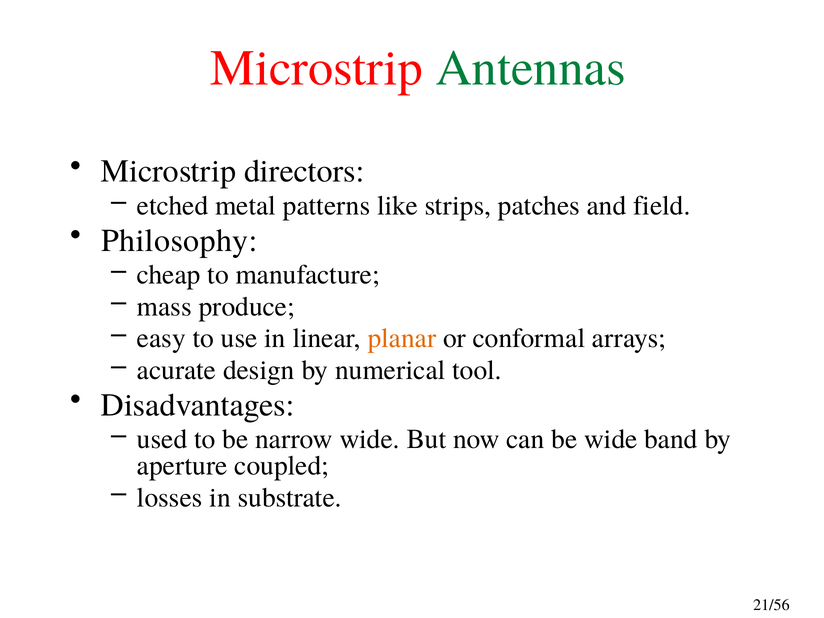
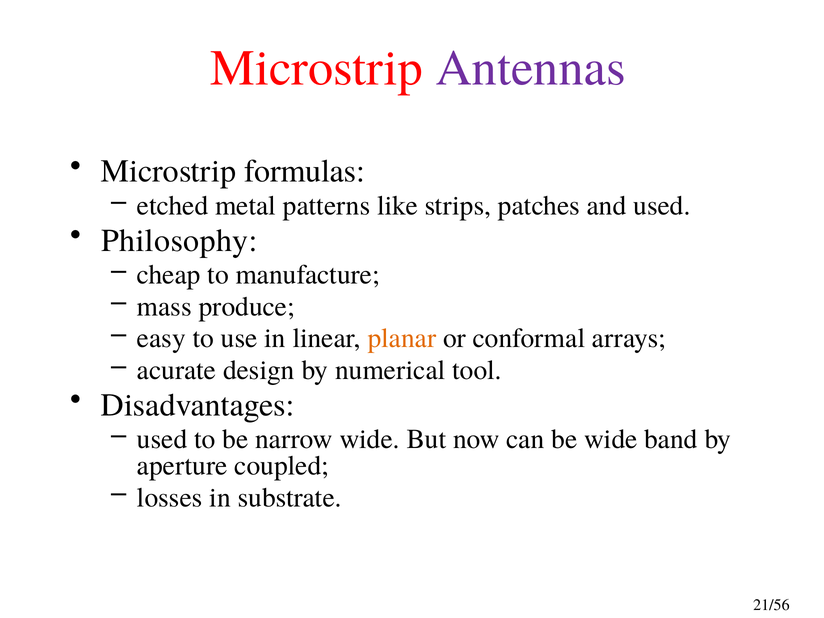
Antennas colour: green -> purple
directors: directors -> formulas
and field: field -> used
